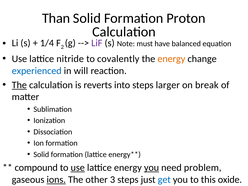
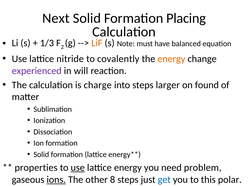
Than: Than -> Next
Proton: Proton -> Placing
1/4: 1/4 -> 1/3
LiF colour: purple -> orange
experienced colour: blue -> purple
The at (19, 85) underline: present -> none
reverts: reverts -> charge
break: break -> found
compound: compound -> properties
you at (152, 168) underline: present -> none
3: 3 -> 8
oxide: oxide -> polar
